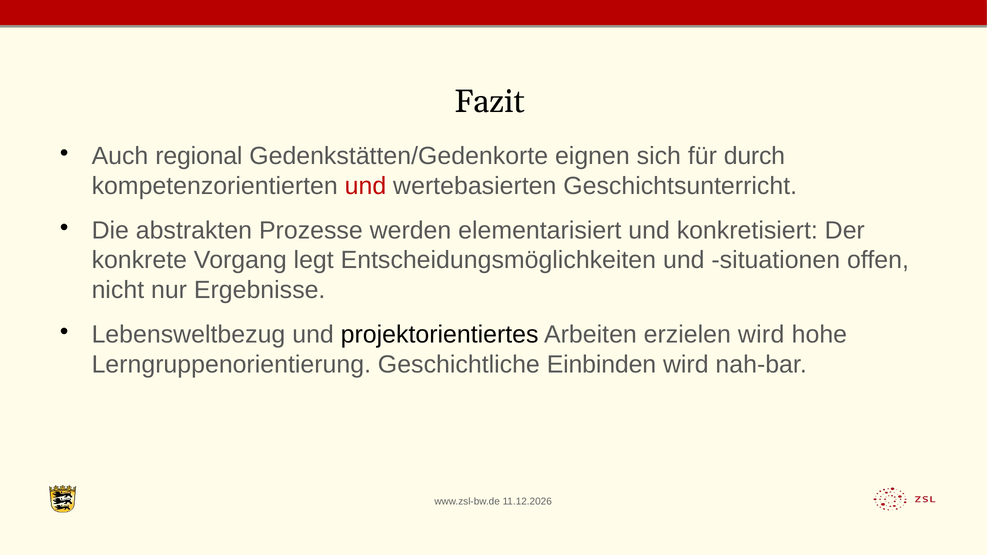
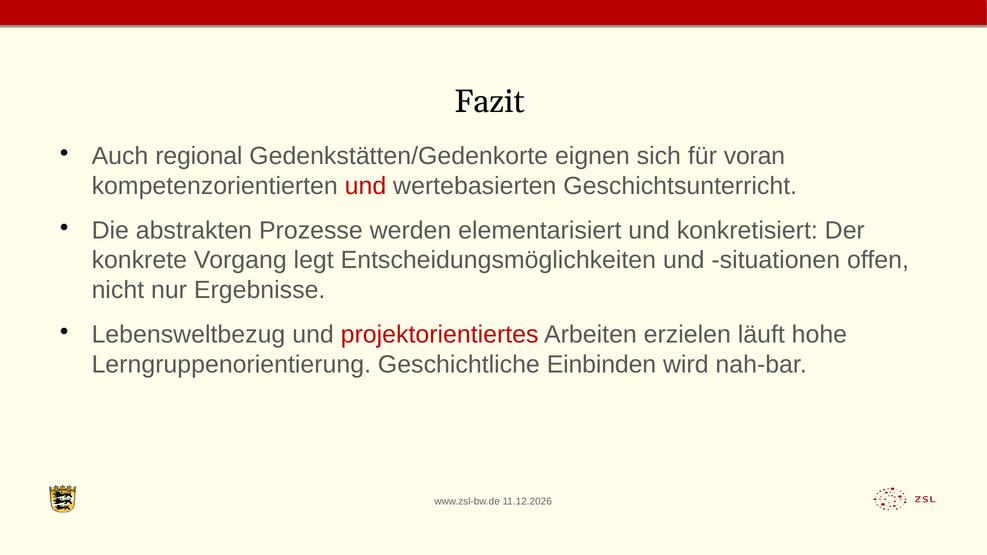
durch: durch -> voran
projektorientiertes colour: black -> red
erzielen wird: wird -> läuft
